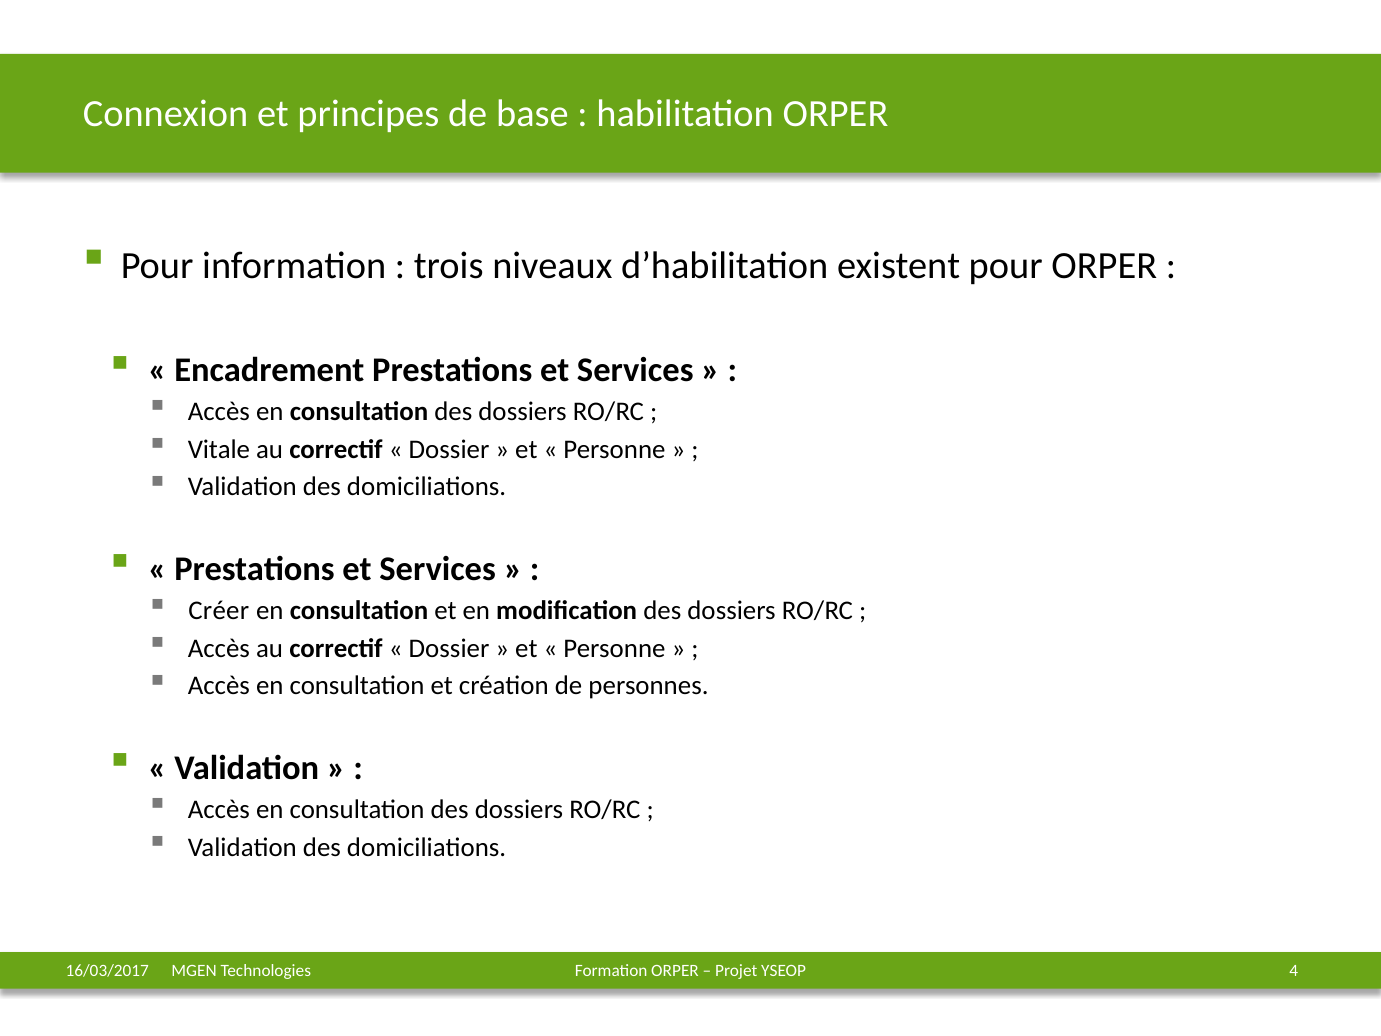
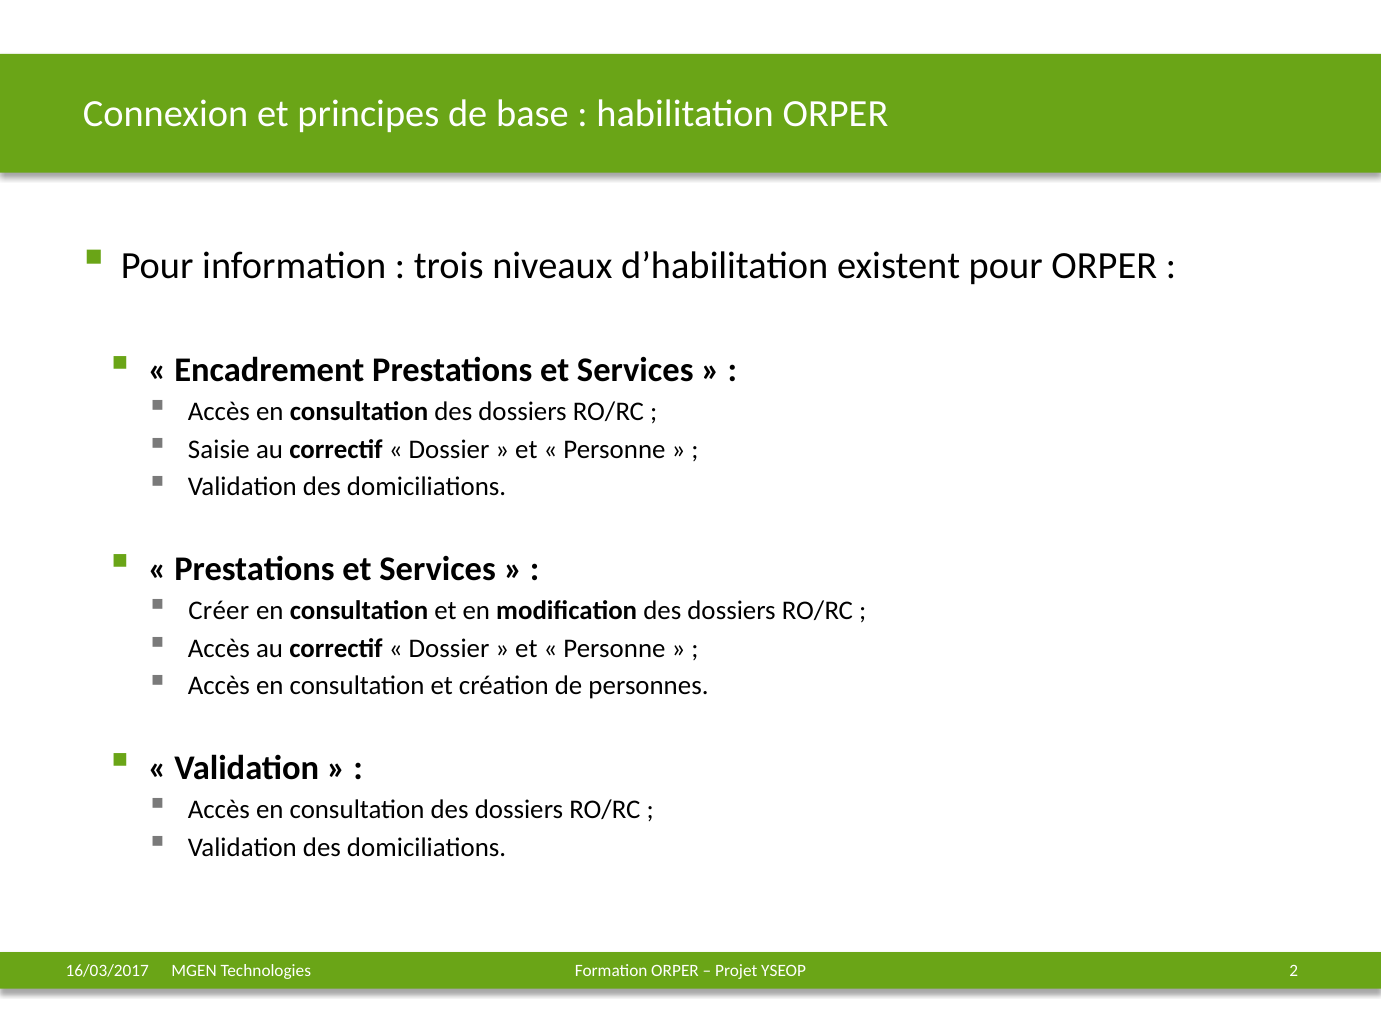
Vitale: Vitale -> Saisie
4: 4 -> 2
